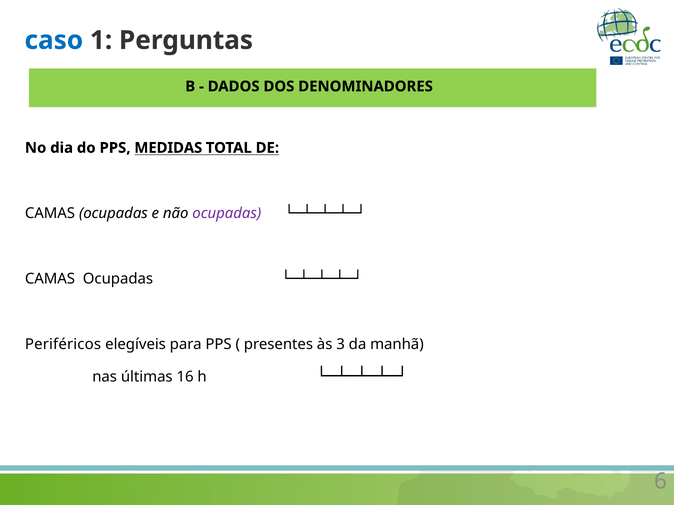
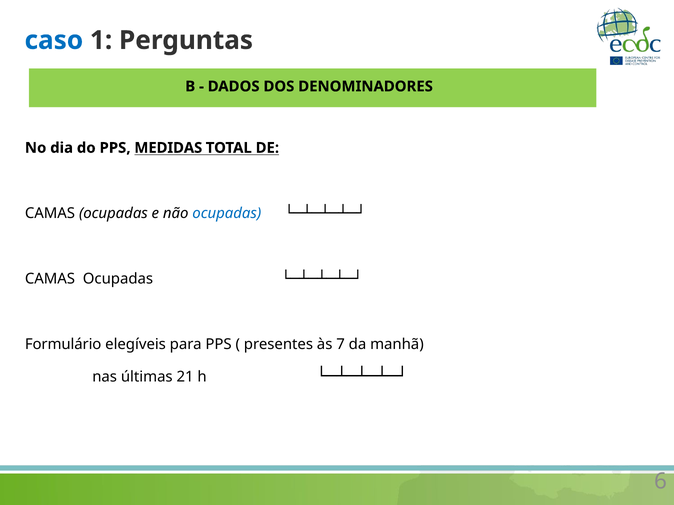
ocupadas at (227, 214) colour: purple -> blue
Periféricos: Periféricos -> Formulário
3: 3 -> 7
16: 16 -> 21
